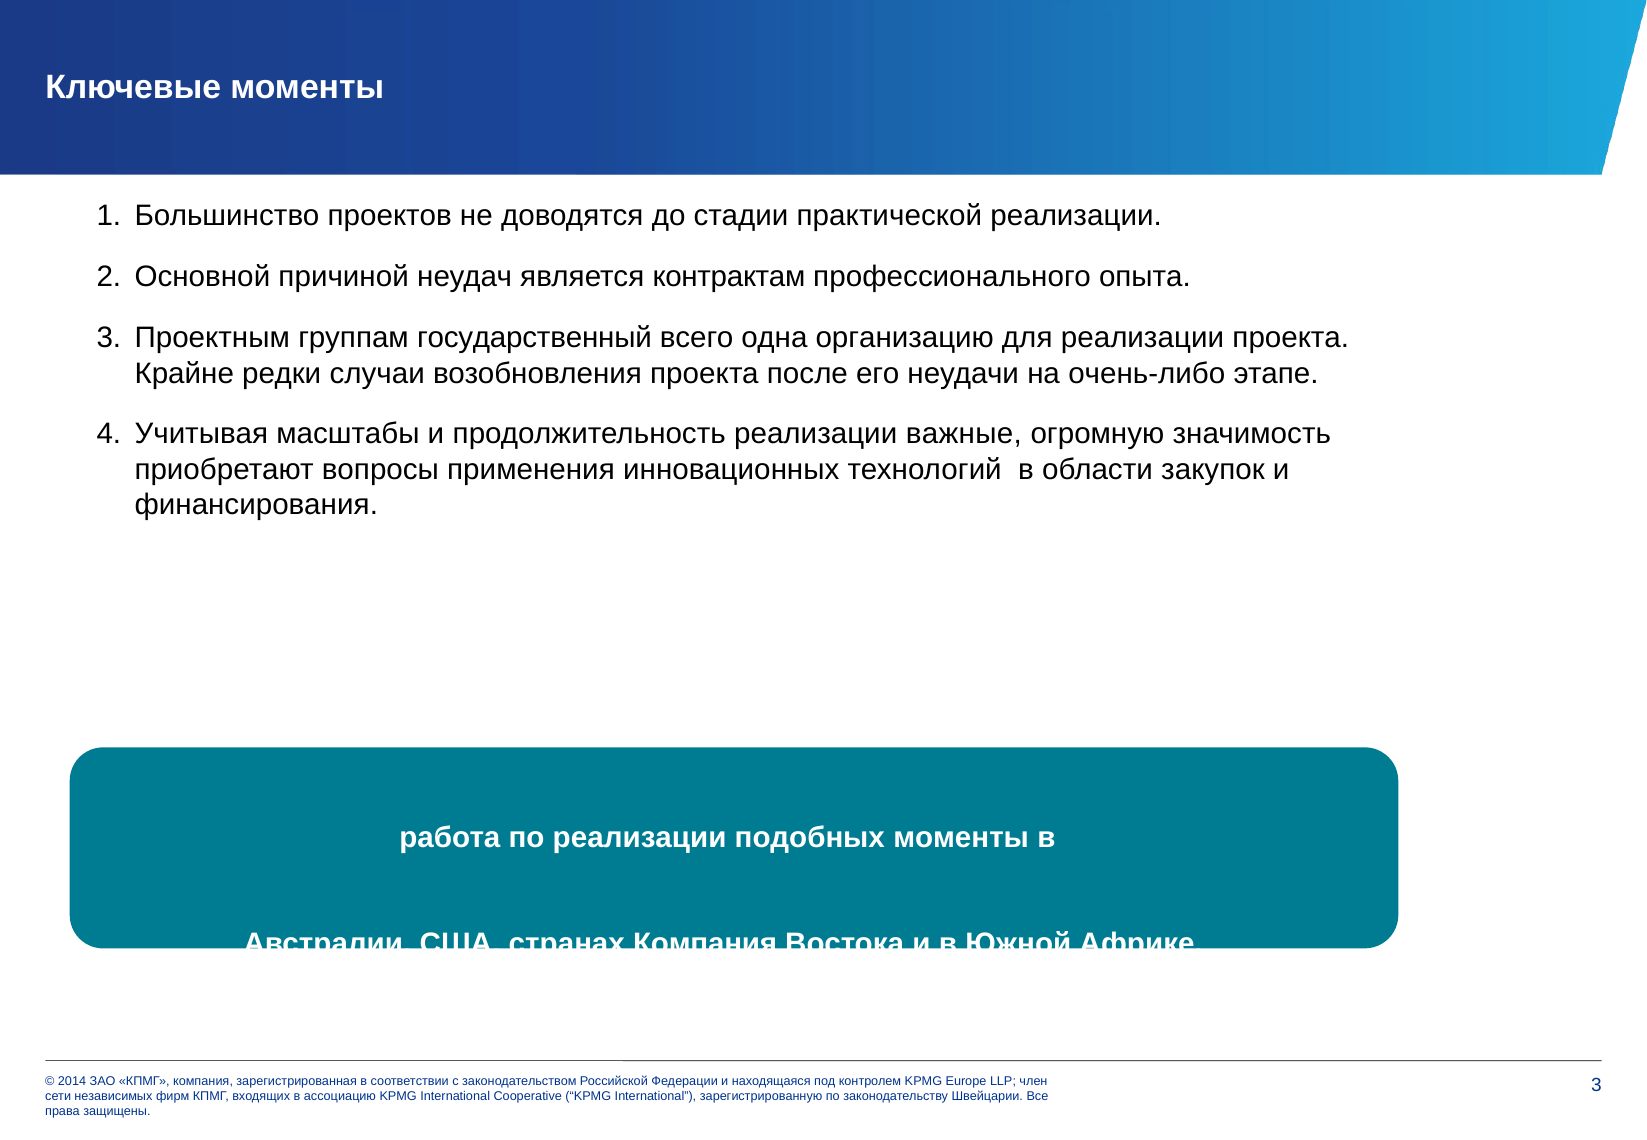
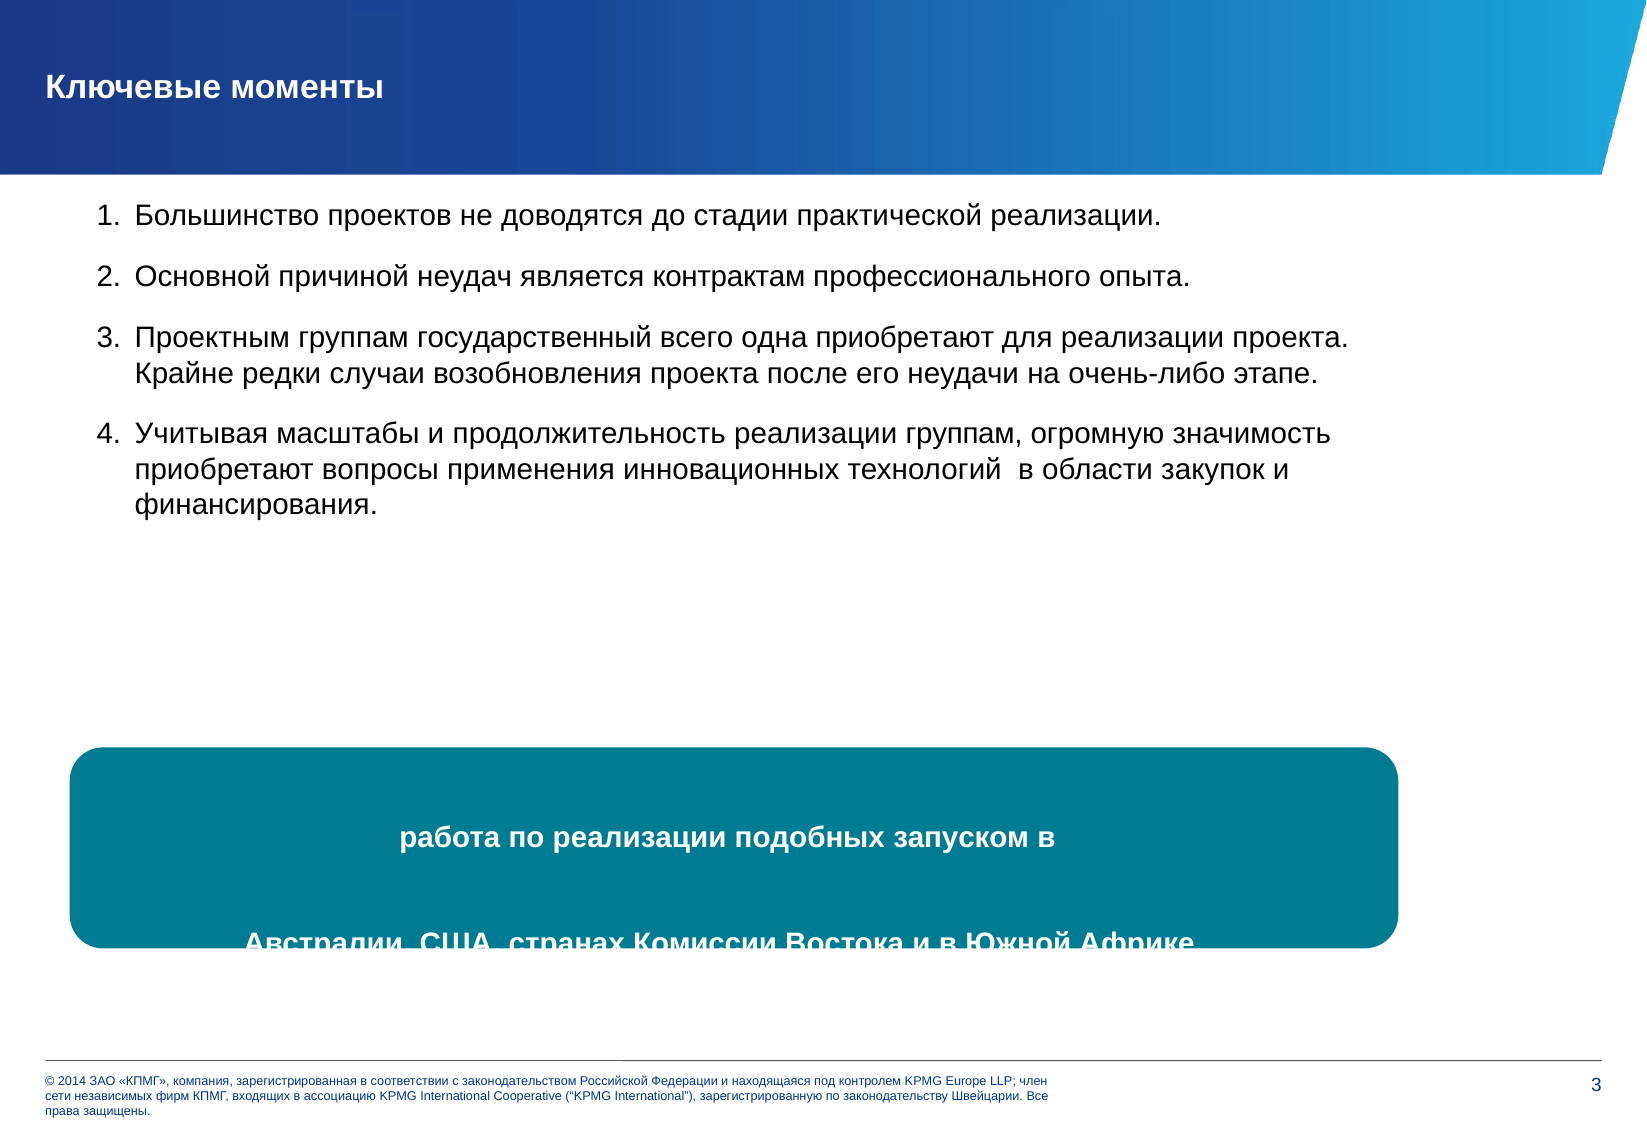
одна организацию: организацию -> приобретают
реализации важные: важные -> группам
подобных моменты: моменты -> запуском
странах Компания: Компания -> Комиссии
